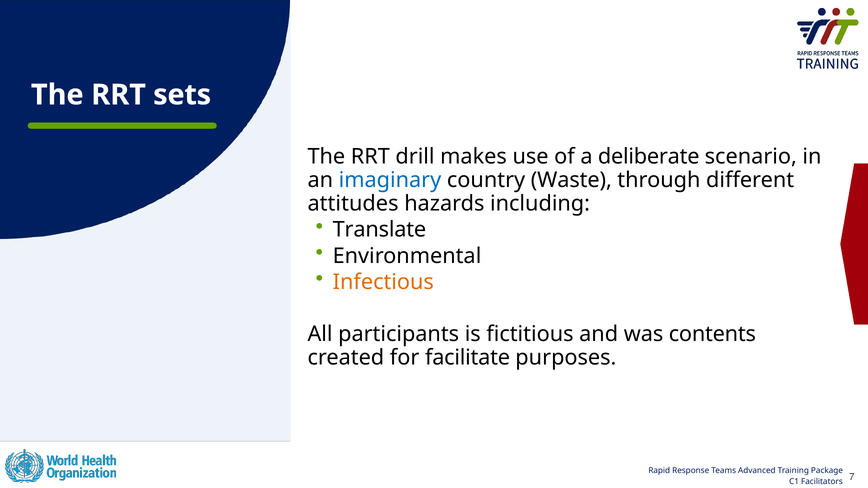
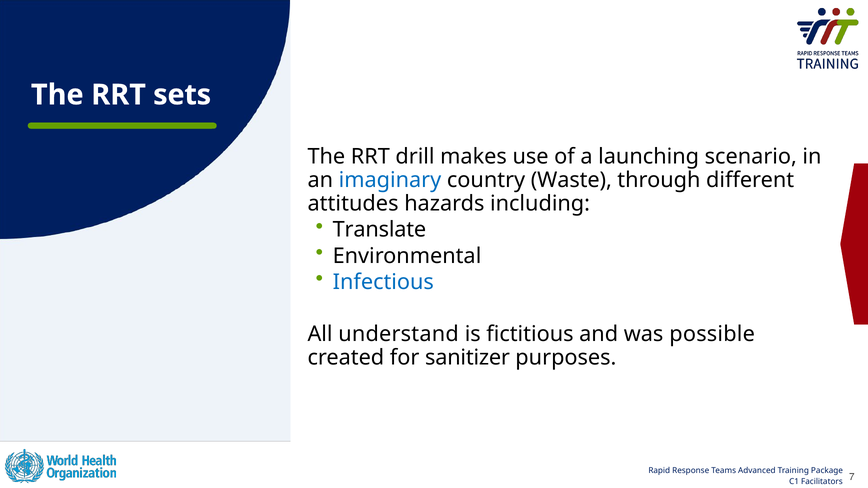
deliberate: deliberate -> launching
Infectious colour: orange -> blue
participants: participants -> understand
contents: contents -> possible
facilitate: facilitate -> sanitizer
